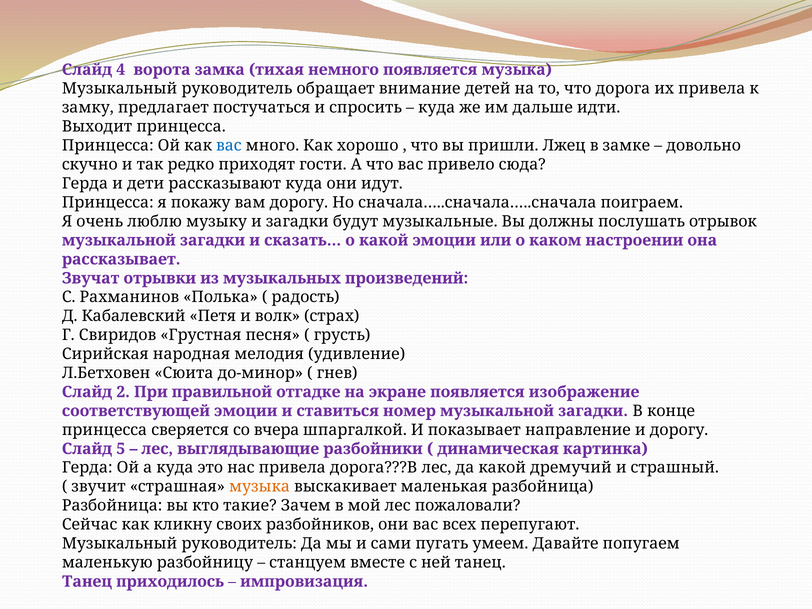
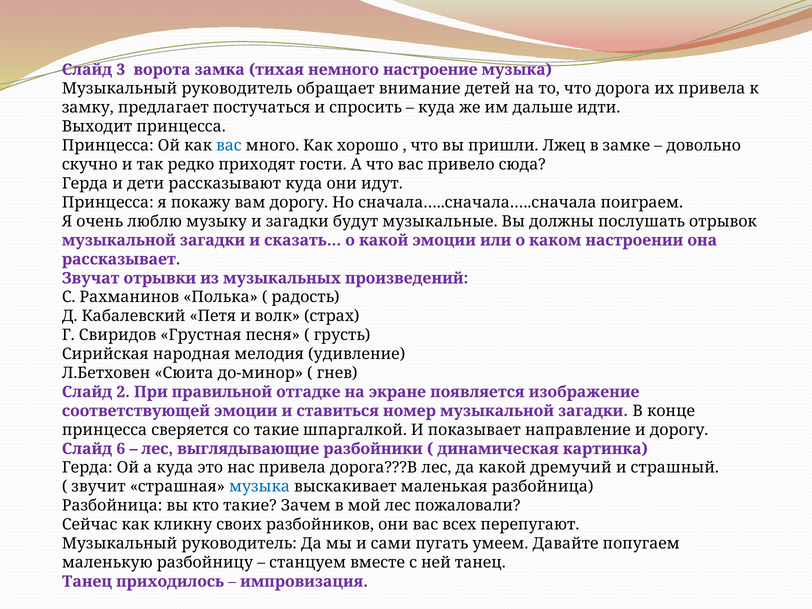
4: 4 -> 3
немного появляется: появляется -> настроение
со вчера: вчера -> такие
5: 5 -> 6
музыка at (259, 487) colour: orange -> blue
